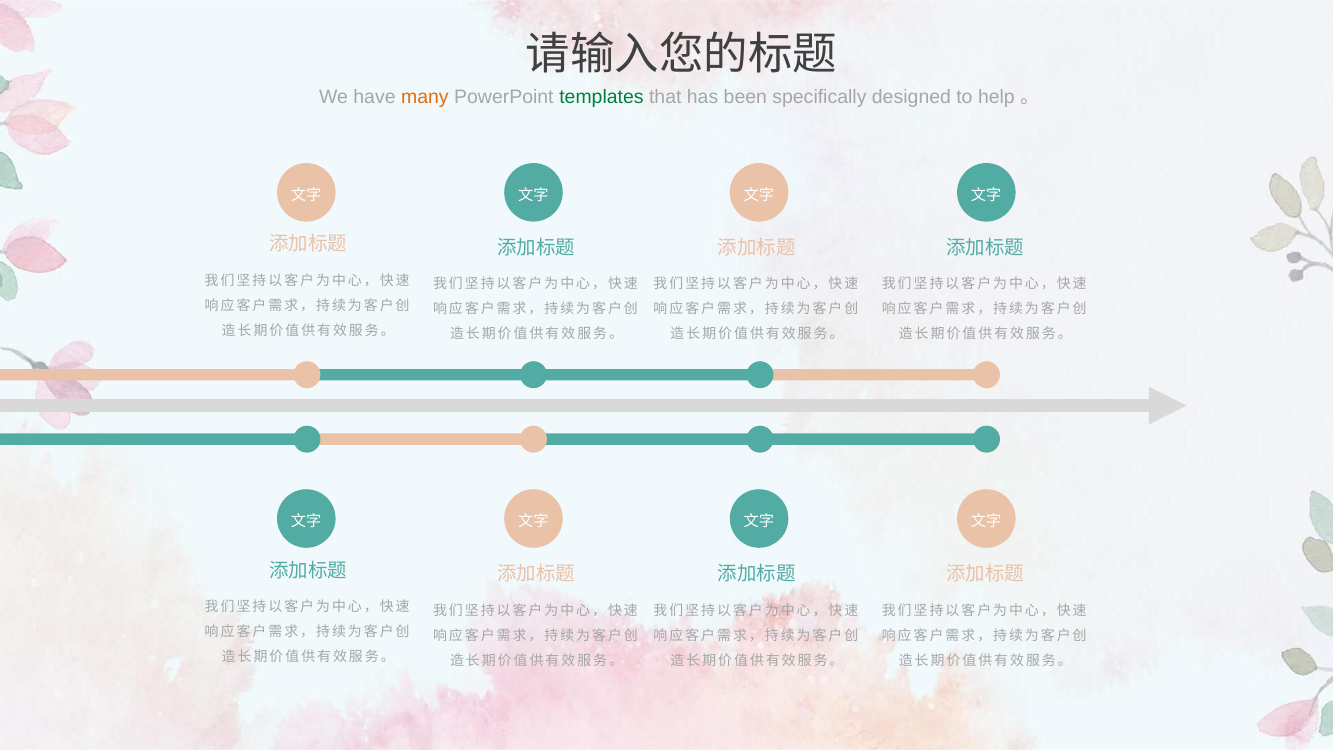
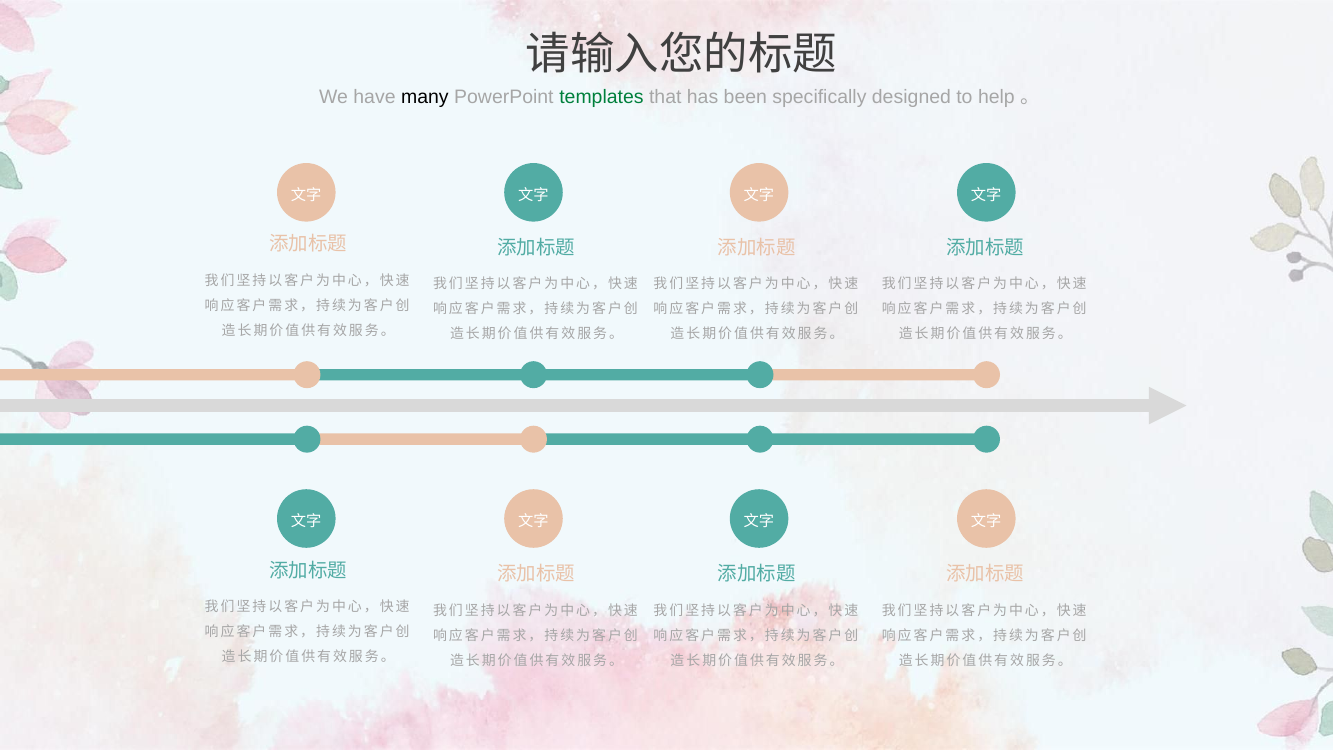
many colour: orange -> black
